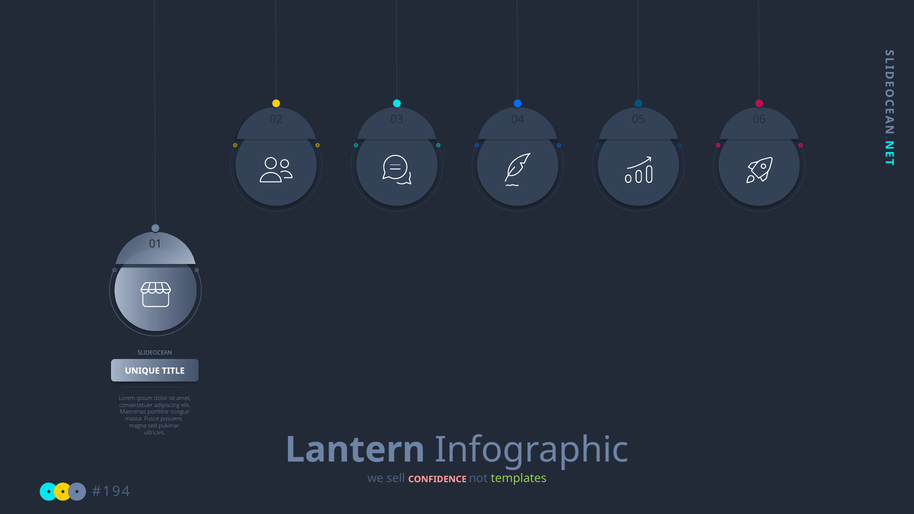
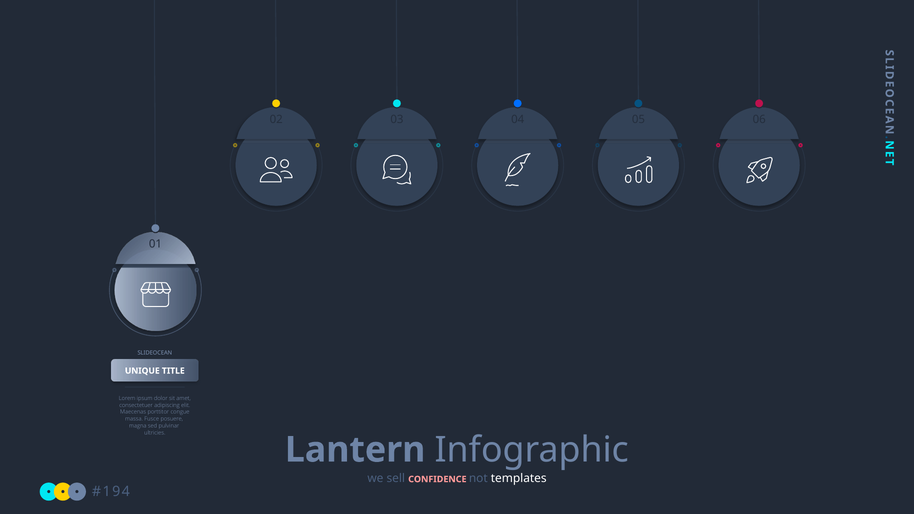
templates colour: light green -> white
